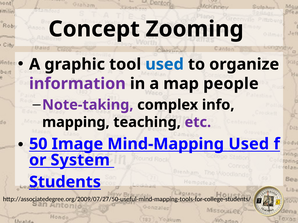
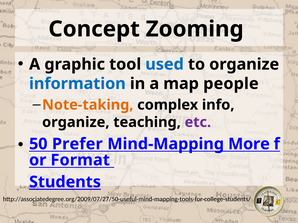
information colour: purple -> blue
Note-taking colour: purple -> orange
mapping at (76, 122): mapping -> organize
Image: Image -> Prefer
Mind-Mapping Used: Used -> More
System: System -> Format
